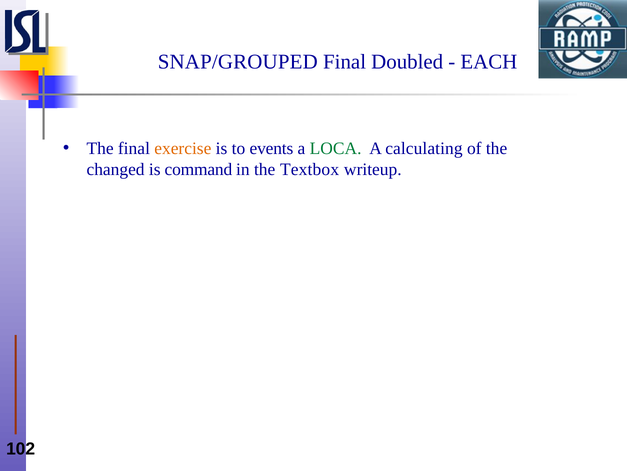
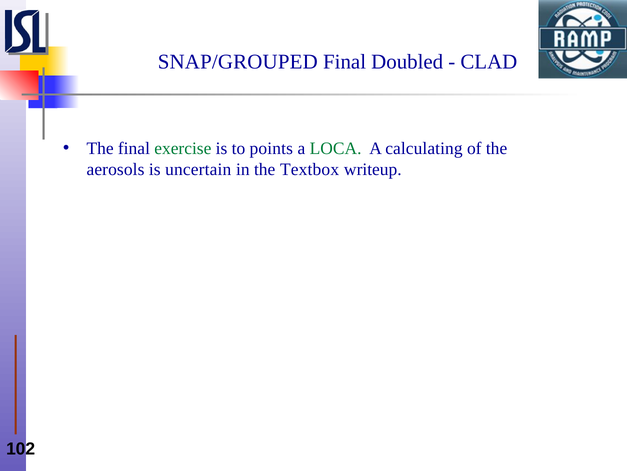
EACH: EACH -> CLAD
exercise colour: orange -> green
events: events -> points
changed: changed -> aerosols
command: command -> uncertain
